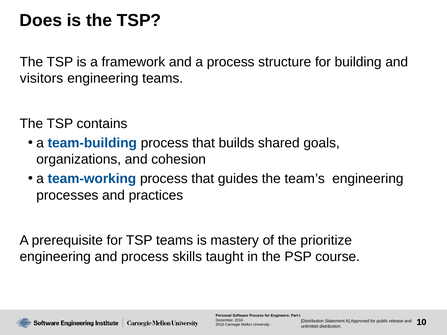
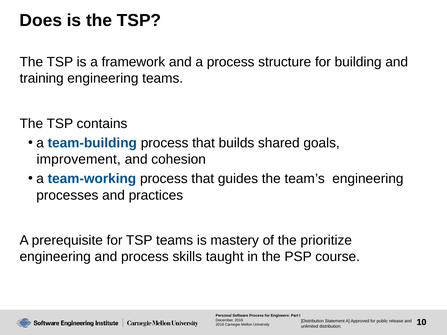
visitors: visitors -> training
organizations: organizations -> improvement
